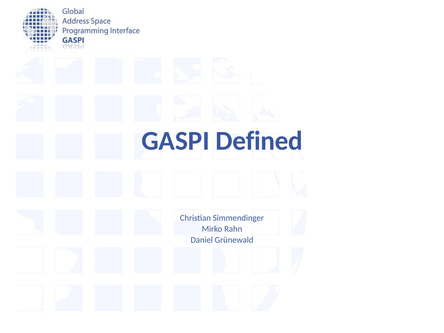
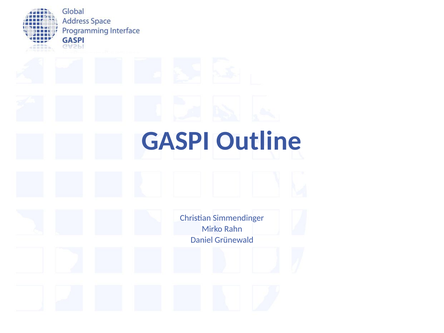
Defined: Defined -> Outline
